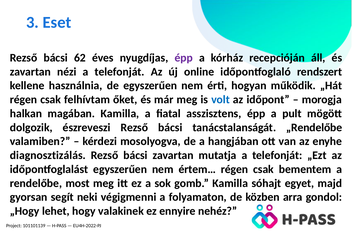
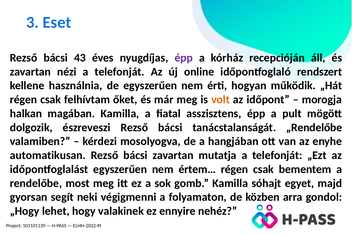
62: 62 -> 43
volt colour: blue -> orange
diagnosztizálás: diagnosztizálás -> automatikusan
